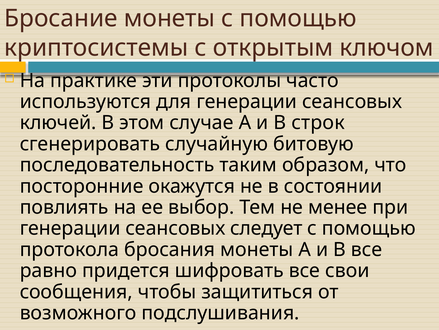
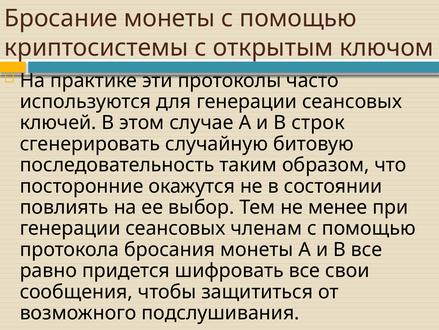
следует: следует -> членам
